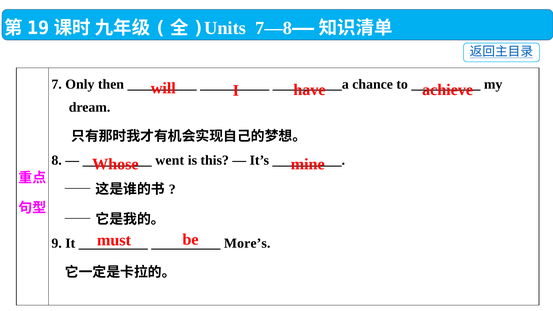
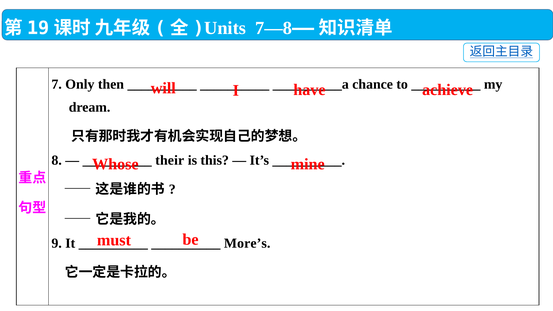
went: went -> their
